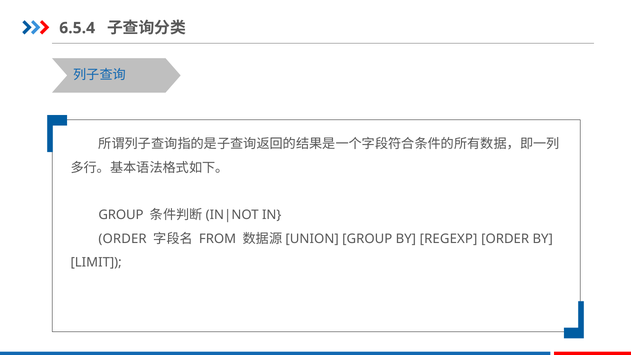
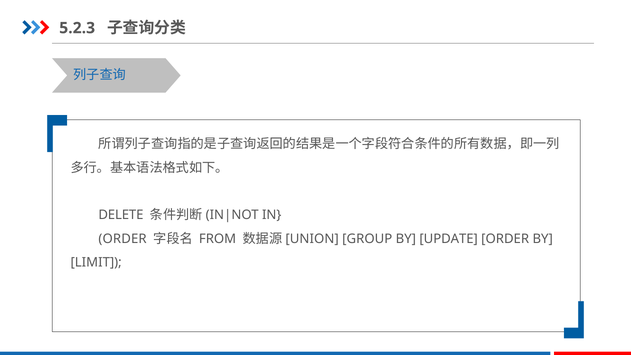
6.5.4: 6.5.4 -> 5.2.3
GROUP at (121, 215): GROUP -> DELETE
REGEXP: REGEXP -> UPDATE
